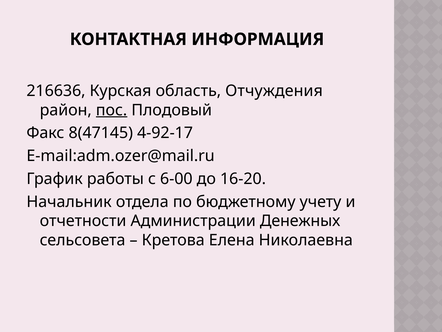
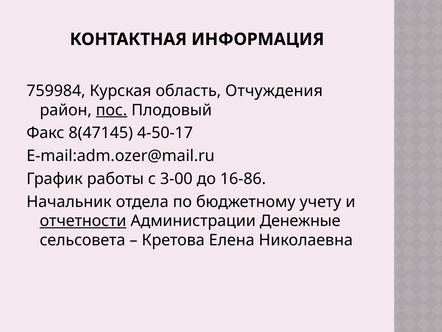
216636: 216636 -> 759984
4-92-17: 4-92-17 -> 4-50-17
6-00: 6-00 -> 3-00
16-20: 16-20 -> 16-86
отчетности underline: none -> present
Денежных: Денежных -> Денежные
